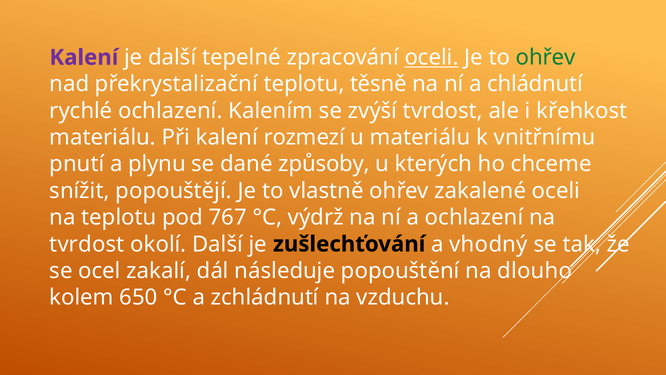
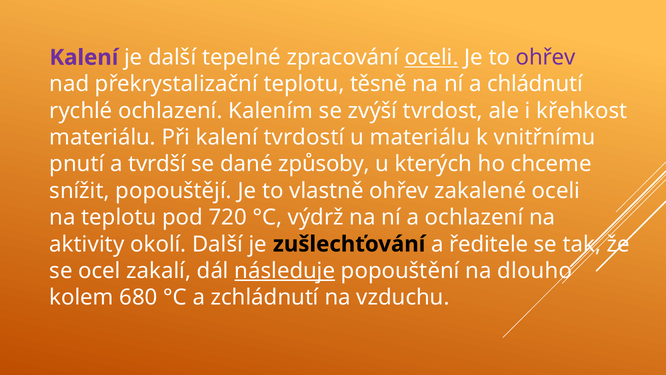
ohřev at (546, 57) colour: green -> purple
rozmezí: rozmezí -> tvrdostí
plynu: plynu -> tvrdší
767: 767 -> 720
tvrdost at (87, 244): tvrdost -> aktivity
vhodný: vhodný -> ředitele
následuje underline: none -> present
650: 650 -> 680
